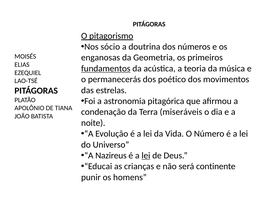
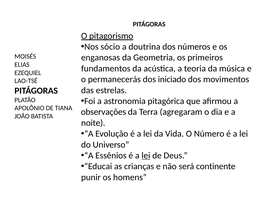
fundamentos underline: present -> none
poético: poético -> iniciado
condenação: condenação -> observações
miseráveis: miseráveis -> agregaram
Nazireus: Nazireus -> Essênios
